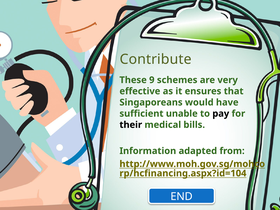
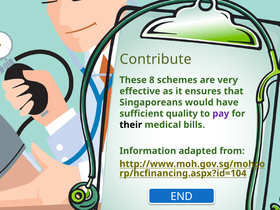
9: 9 -> 8
unable: unable -> quality
pay colour: black -> purple
